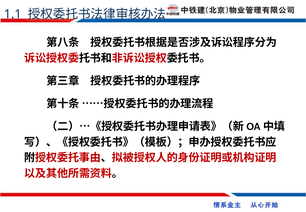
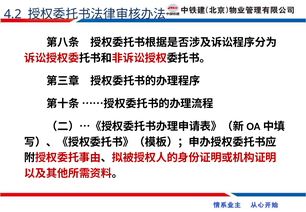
1.1: 1.1 -> 4.2
